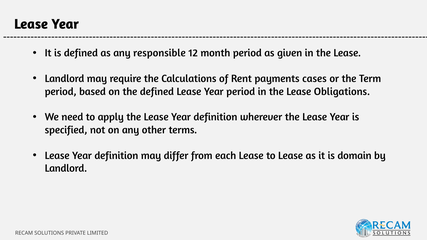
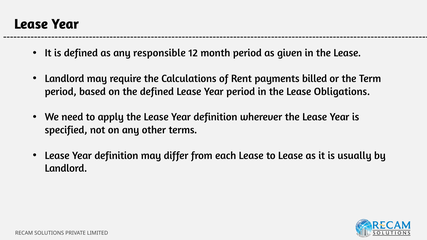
cases: cases -> billed
domain: domain -> usually
